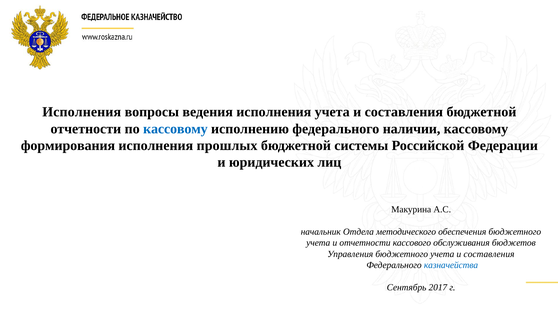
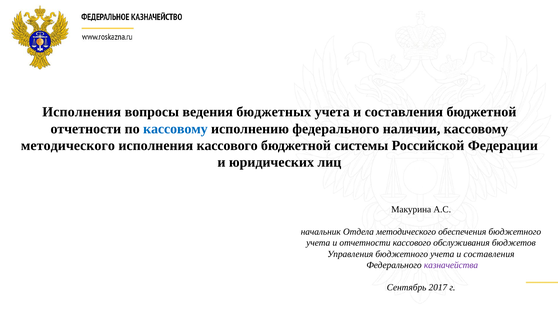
ведения исполнения: исполнения -> бюджетных
формирования at (68, 145): формирования -> методического
исполнения прошлых: прошлых -> кассового
казначейства colour: blue -> purple
